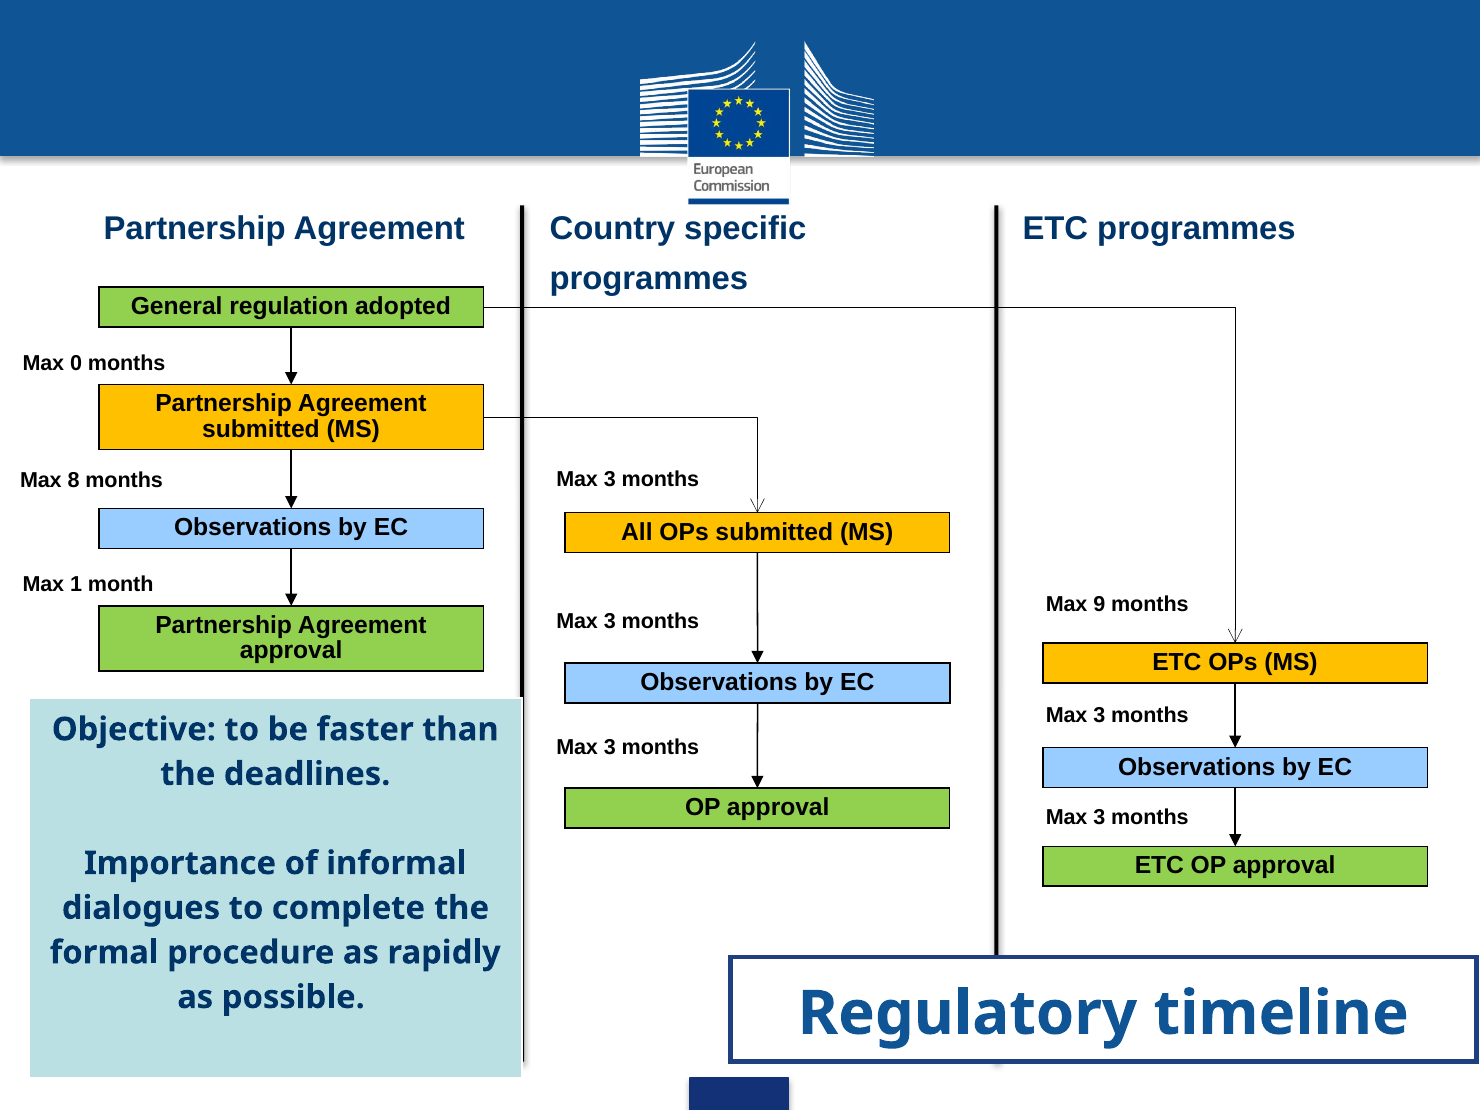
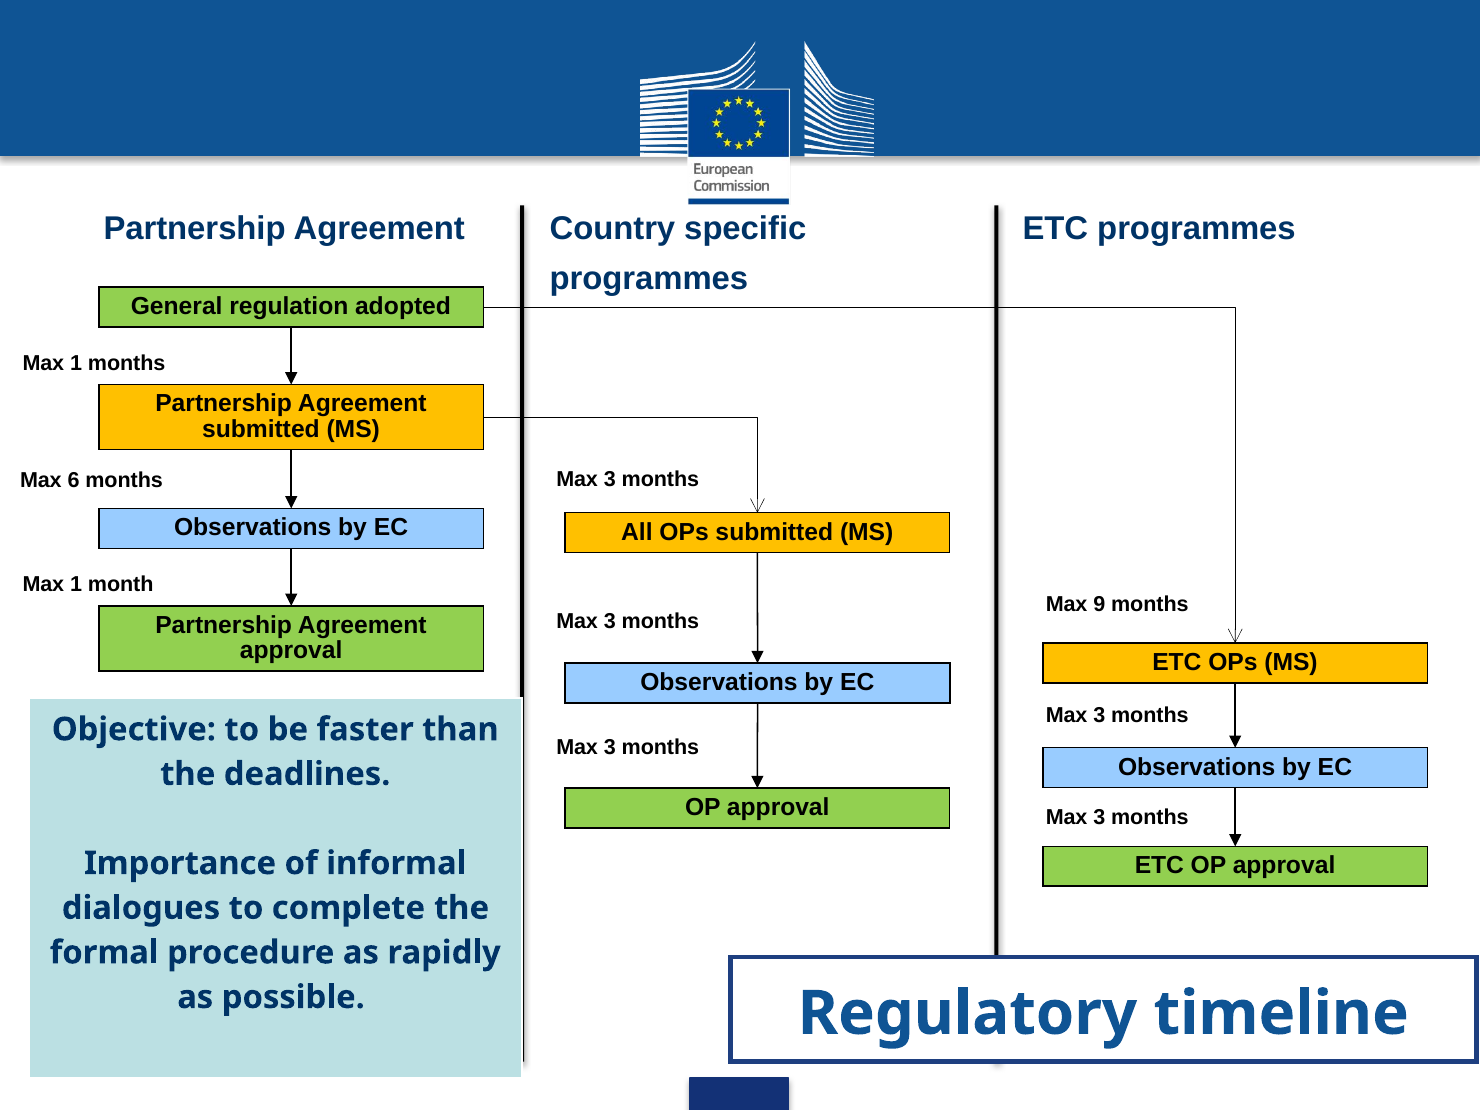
0 at (76, 363): 0 -> 1
8: 8 -> 6
